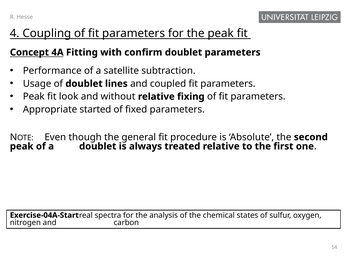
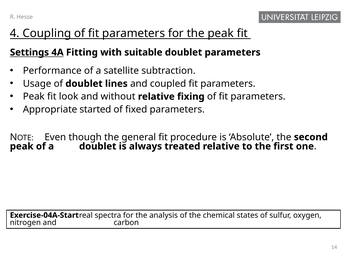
Concept: Concept -> Settings
confirm: confirm -> suitable
